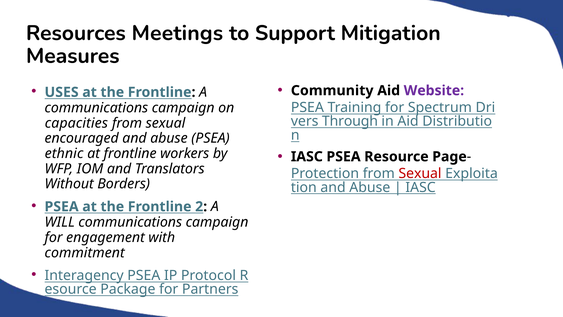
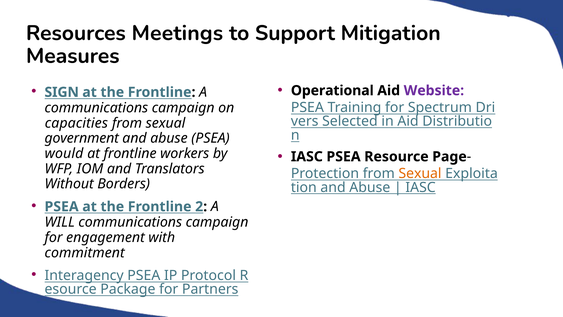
Community: Community -> Operational
USES: USES -> SIGN
Through: Through -> Selected
encouraged: encouraged -> government
ethnic: ethnic -> would
Sexual at (420, 173) colour: red -> orange
